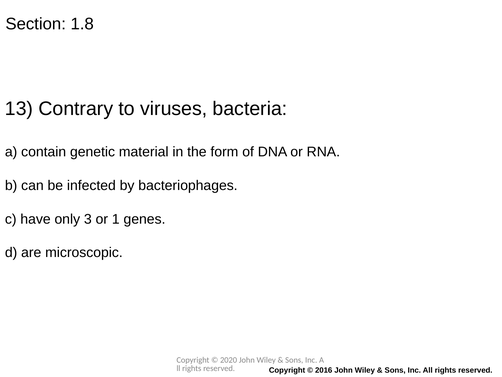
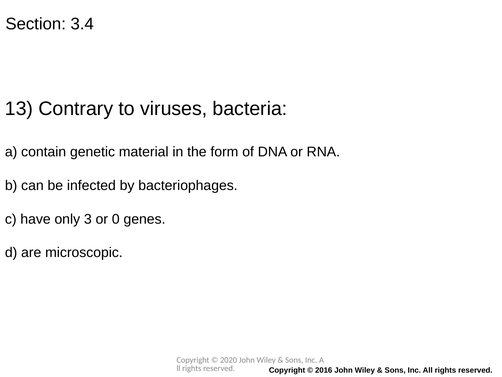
1.8: 1.8 -> 3.4
1: 1 -> 0
